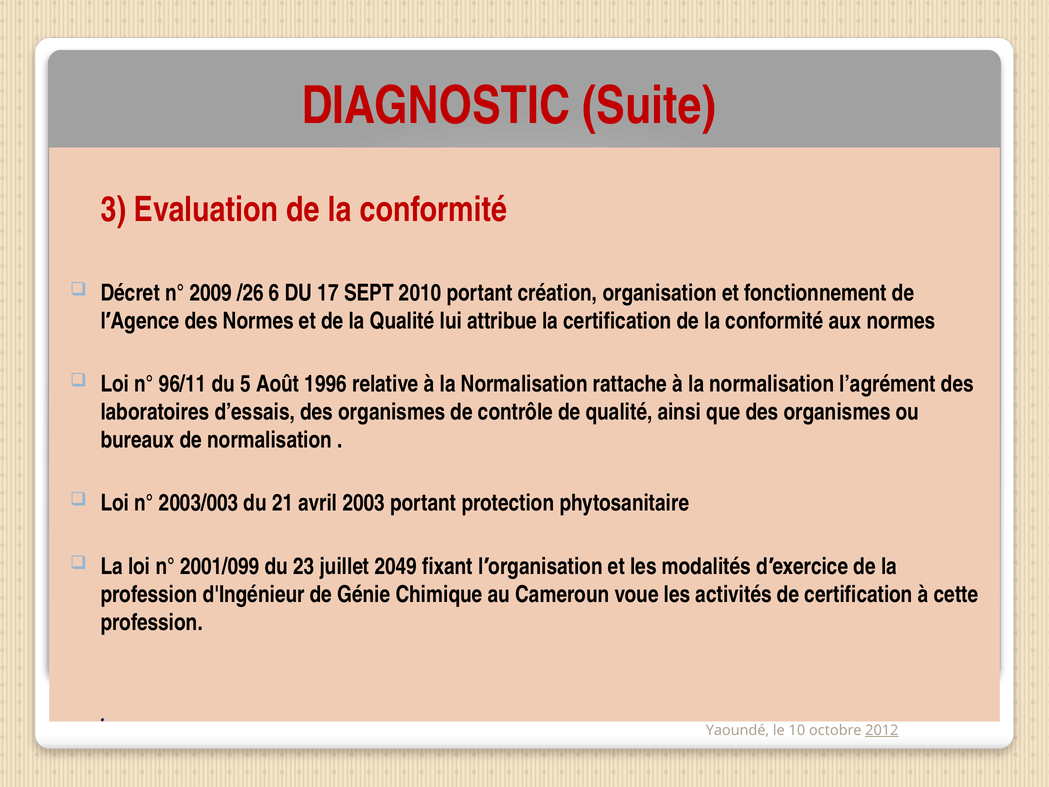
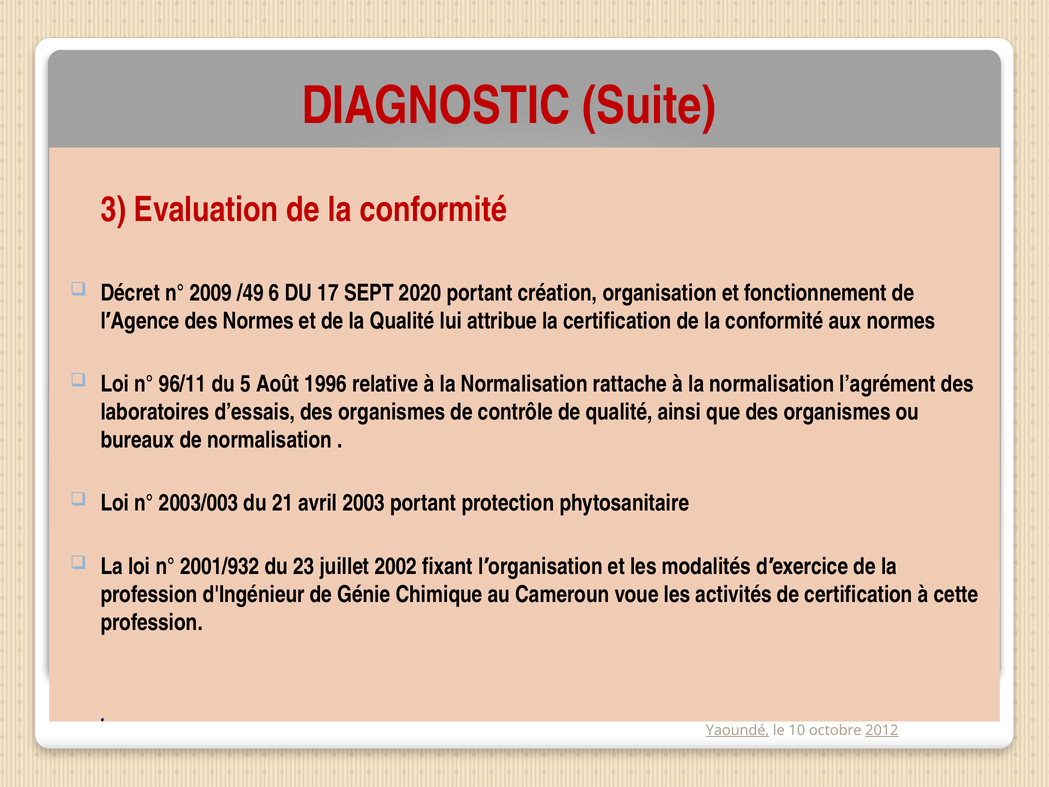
/26: /26 -> /49
2010: 2010 -> 2020
2001/099: 2001/099 -> 2001/932
2049: 2049 -> 2002
Yaoundé underline: none -> present
